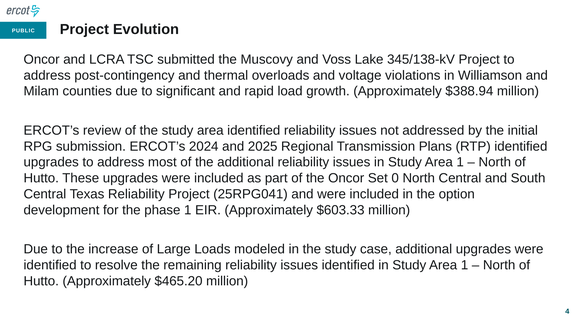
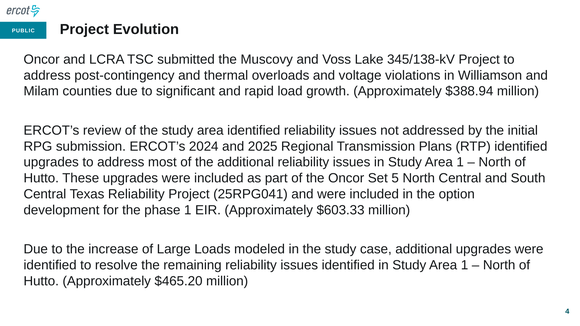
0: 0 -> 5
